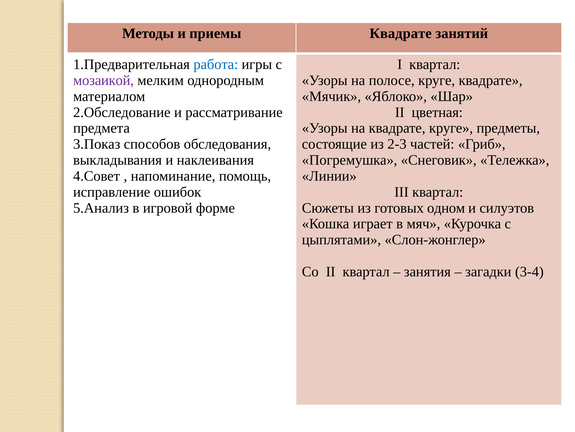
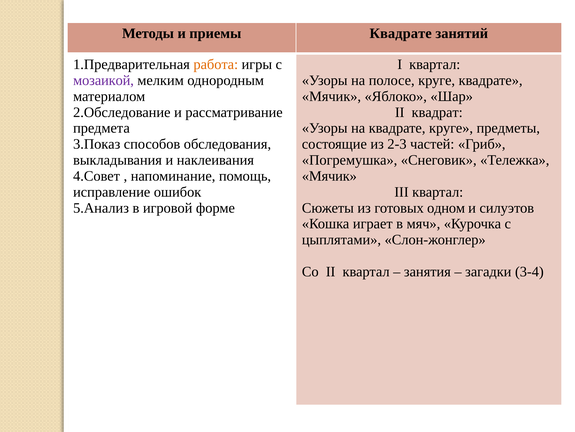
работа colour: blue -> orange
цветная: цветная -> квадрат
Линии at (329, 176): Линии -> Мячик
